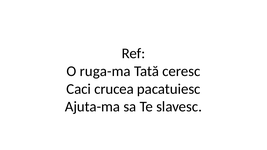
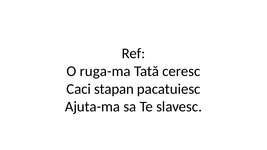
crucea: crucea -> stapan
